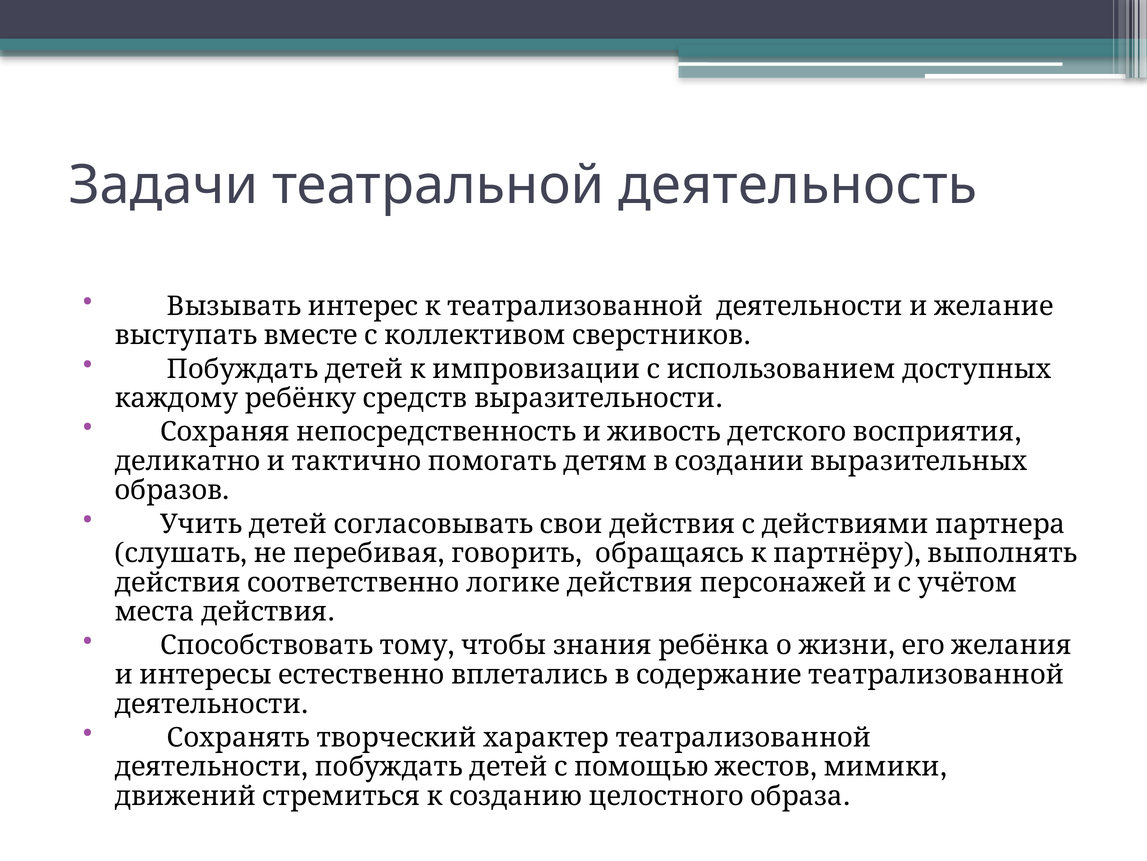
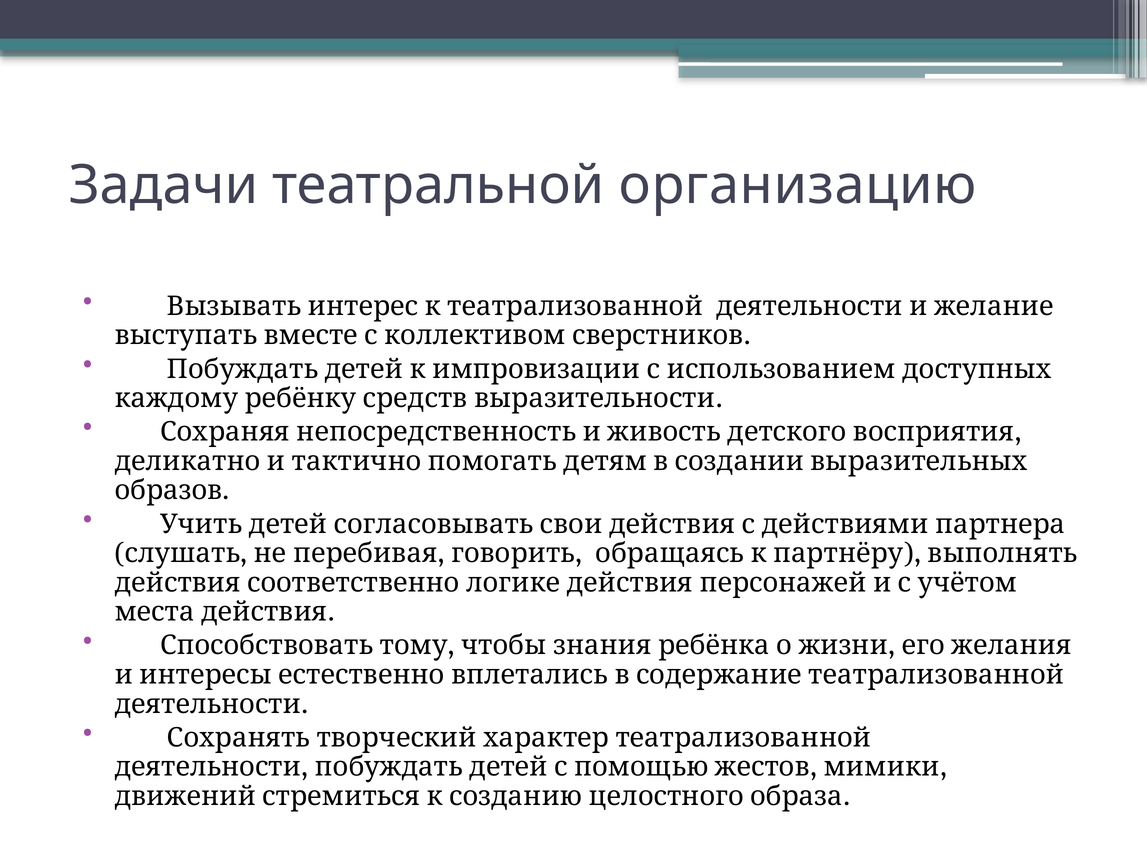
деятельность: деятельность -> организацию
